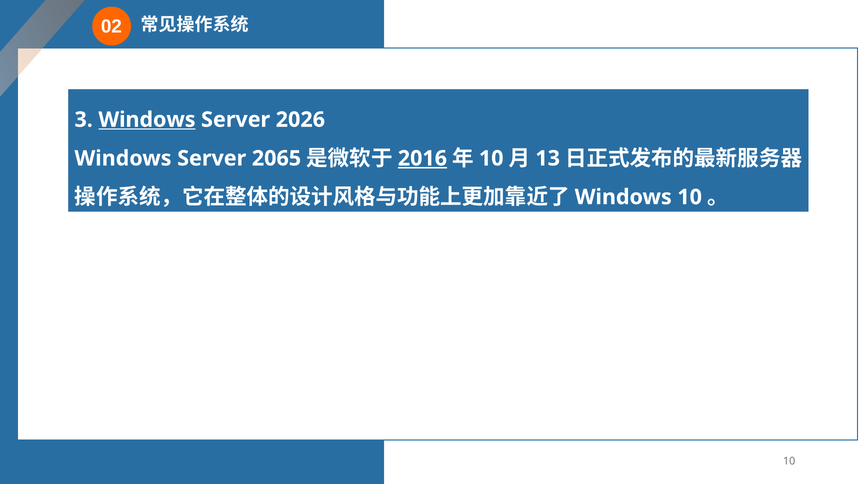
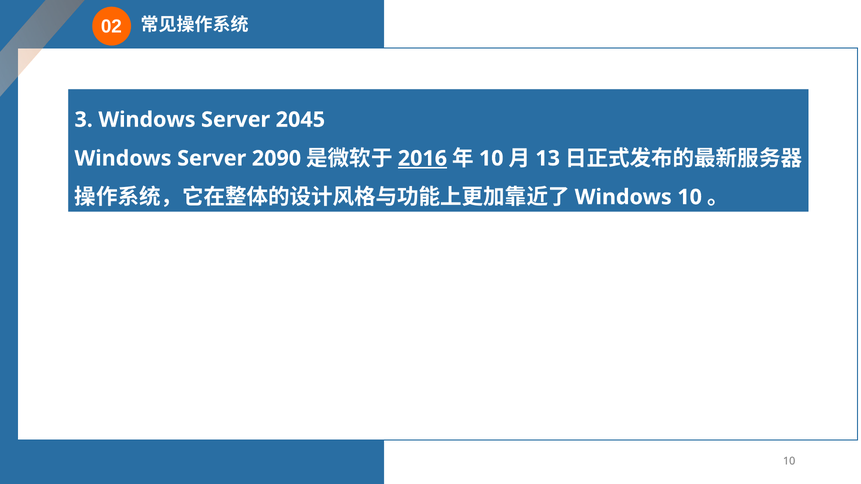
Windows at (147, 120) underline: present -> none
2026: 2026 -> 2045
2065: 2065 -> 2090
